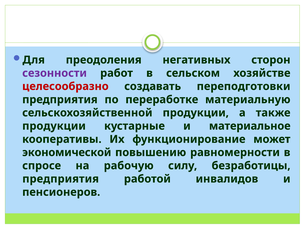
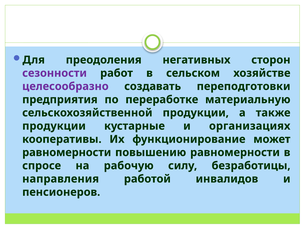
целесообразно colour: red -> purple
материальное: материальное -> организациях
экономической at (67, 152): экономической -> равномерности
предприятия at (61, 179): предприятия -> направления
